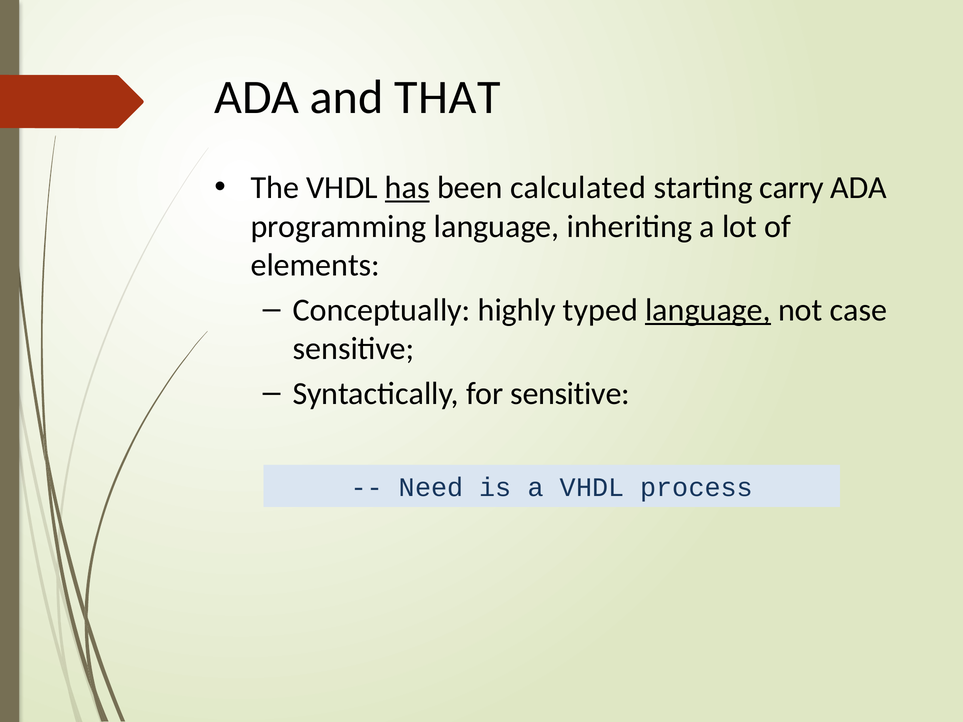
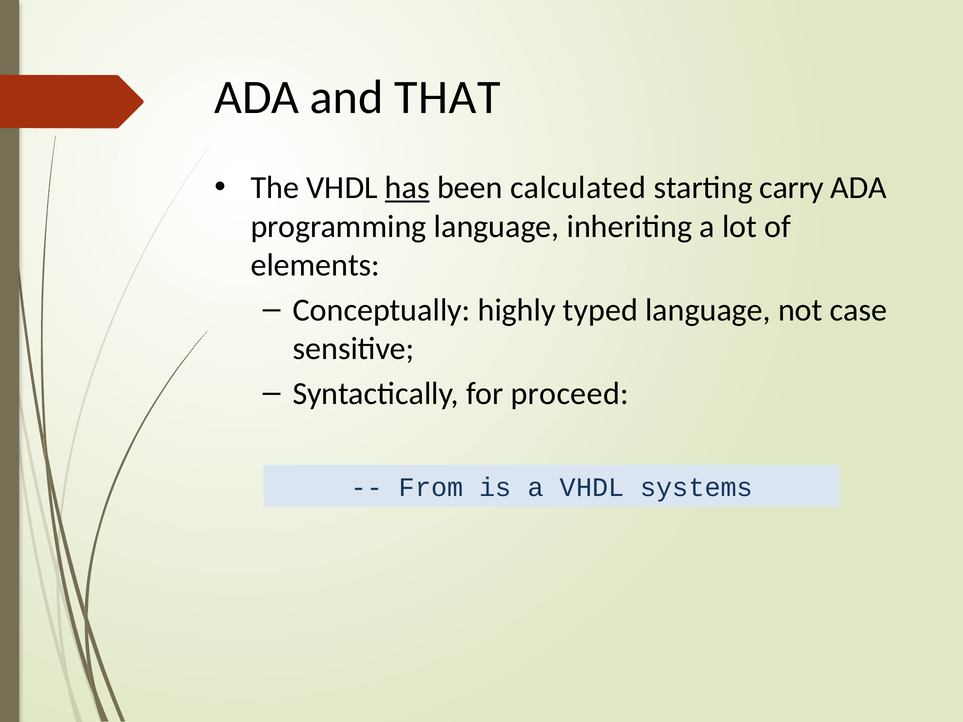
language at (708, 310) underline: present -> none
for sensitive: sensitive -> proceed
Need: Need -> From
process: process -> systems
